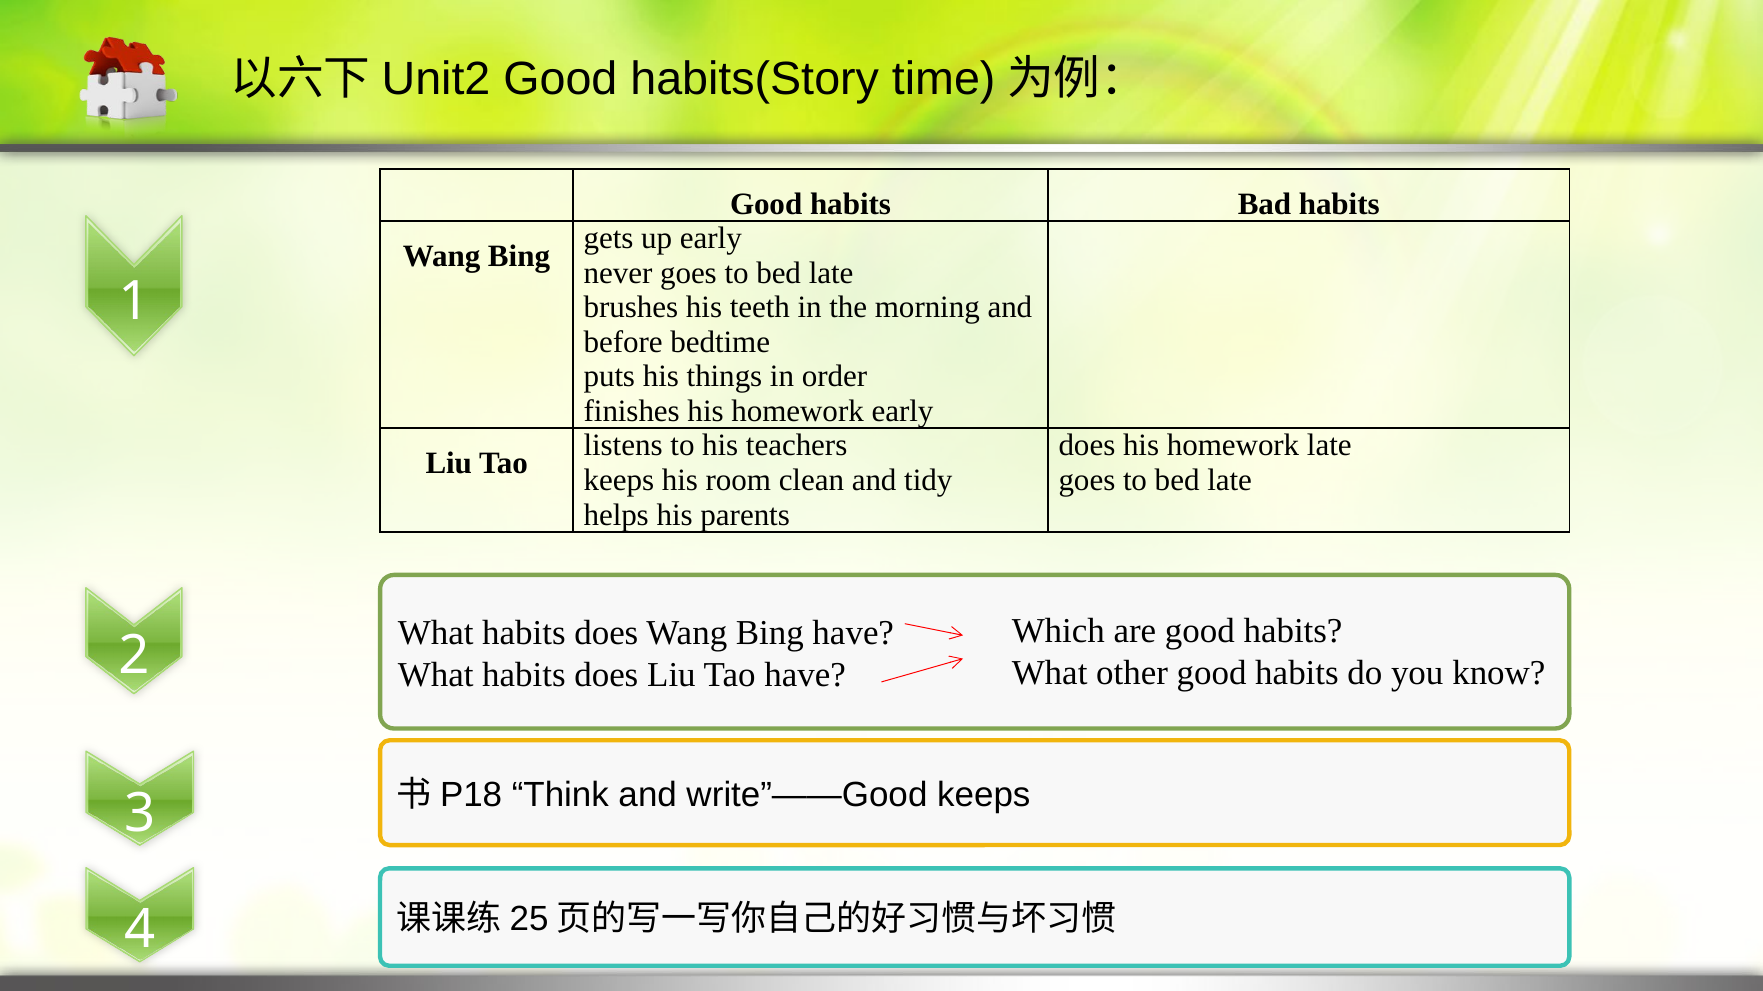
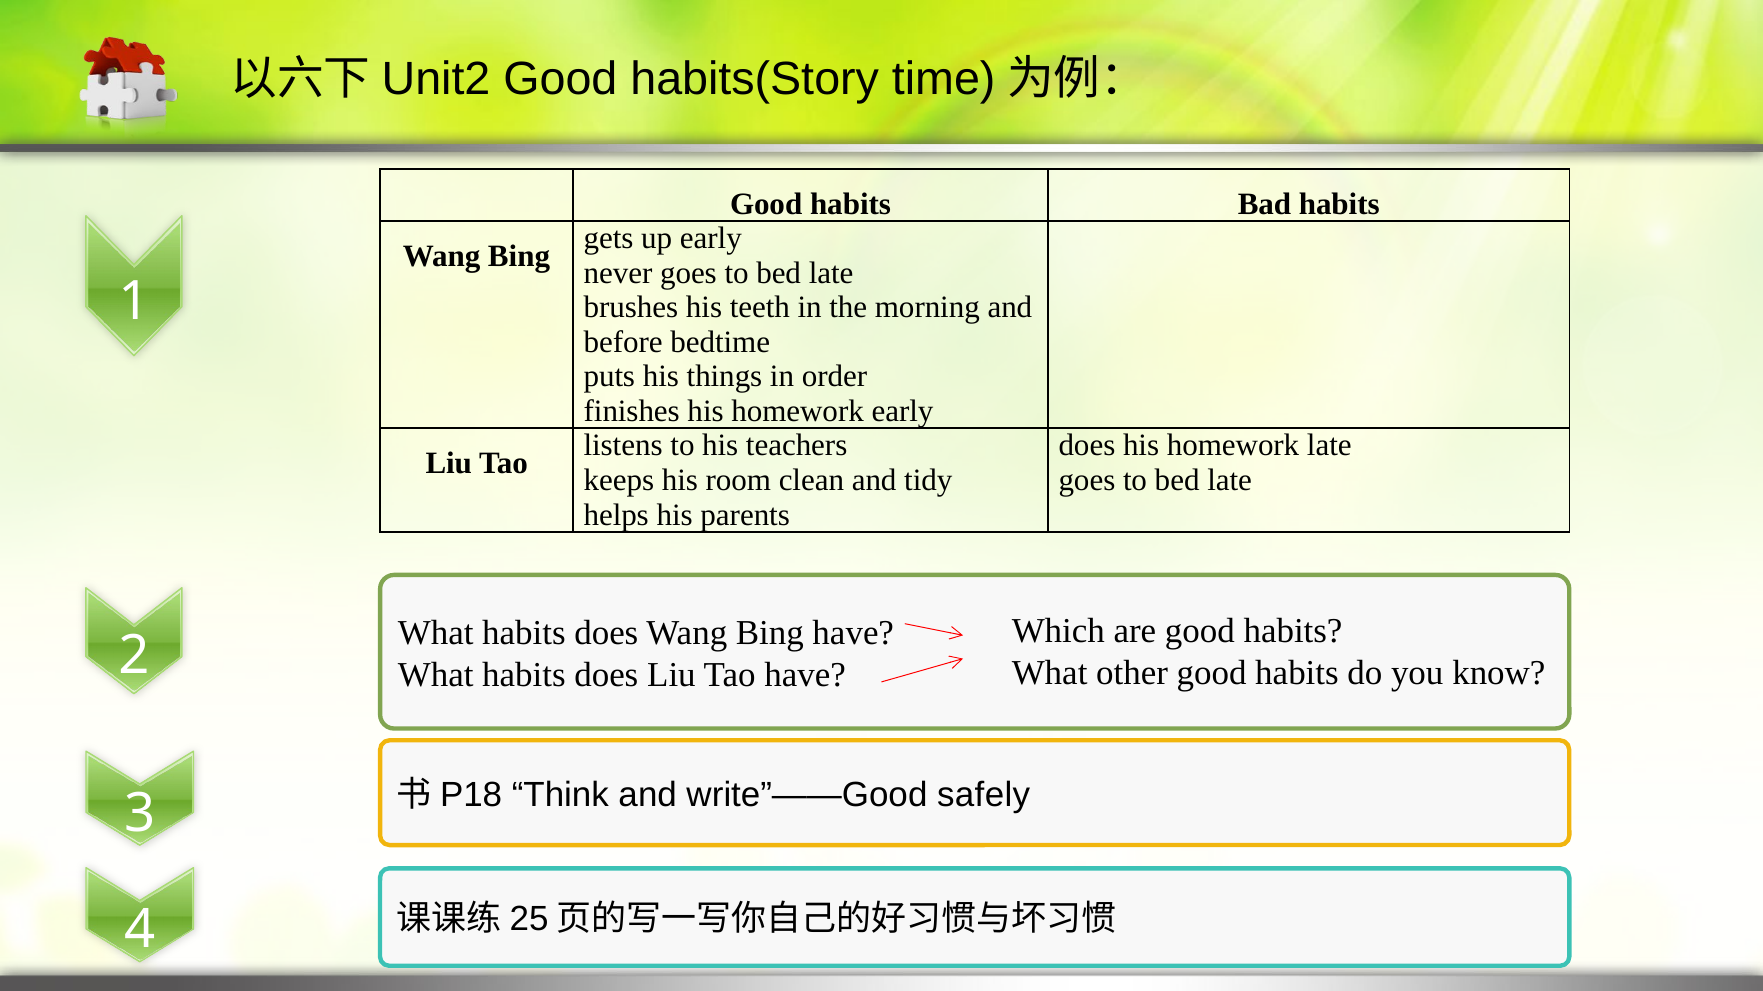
write”——Good keeps: keeps -> safely
